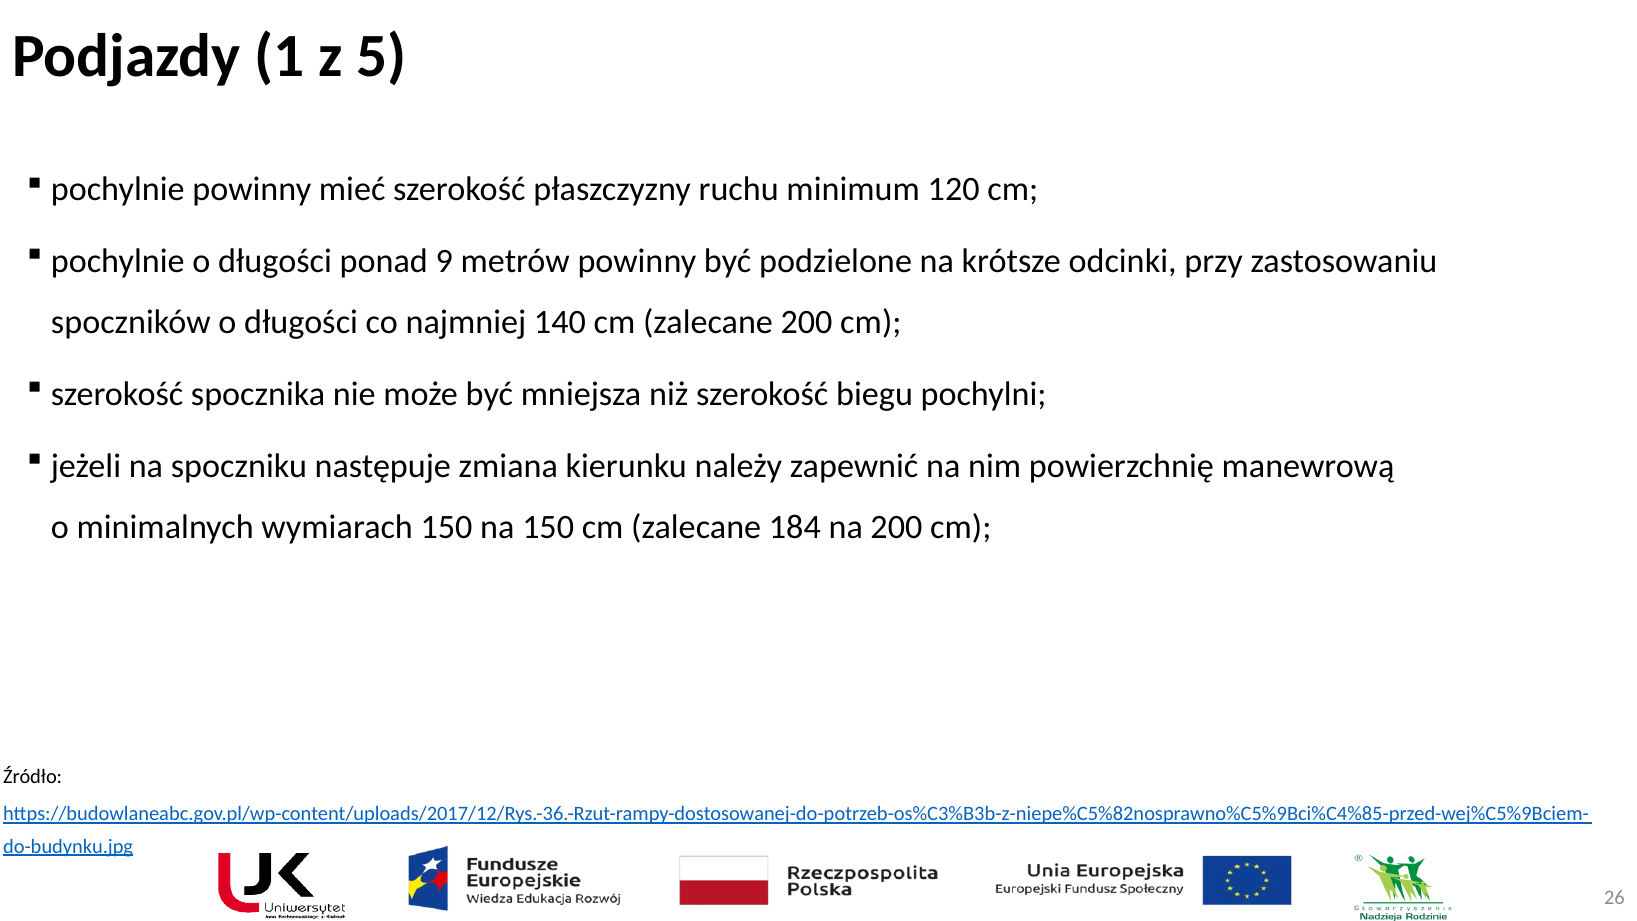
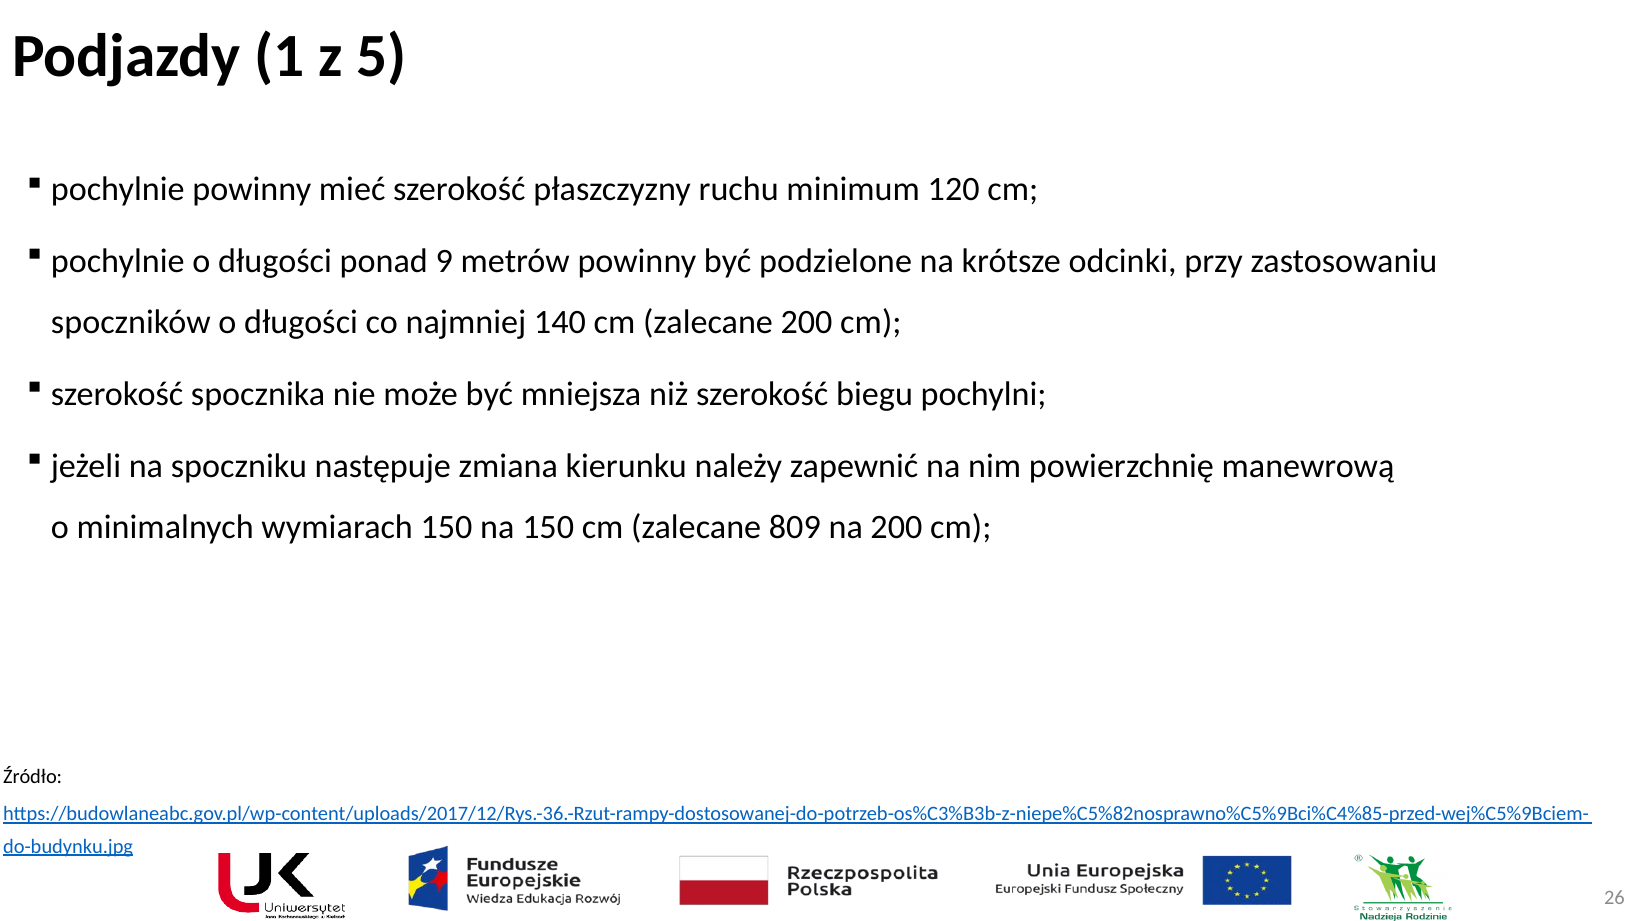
184: 184 -> 809
